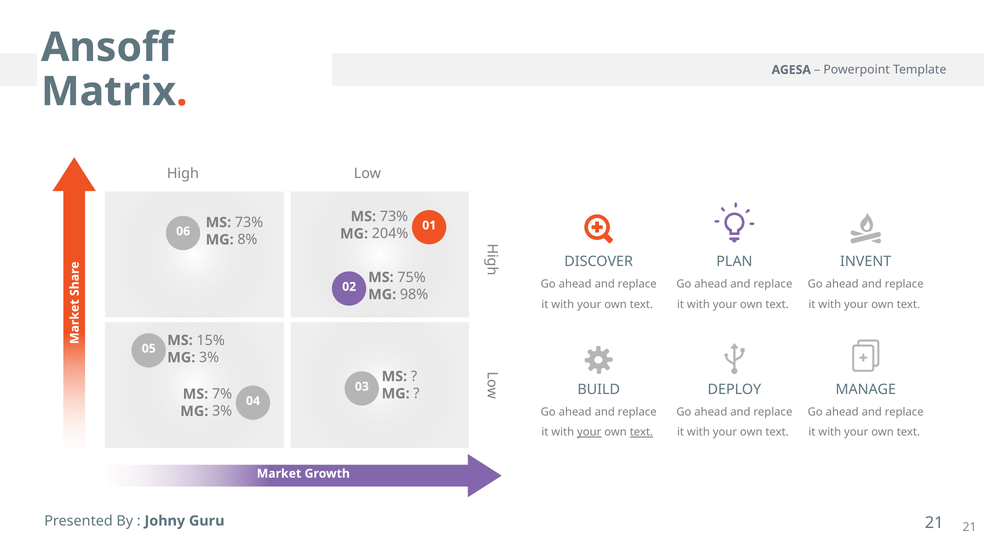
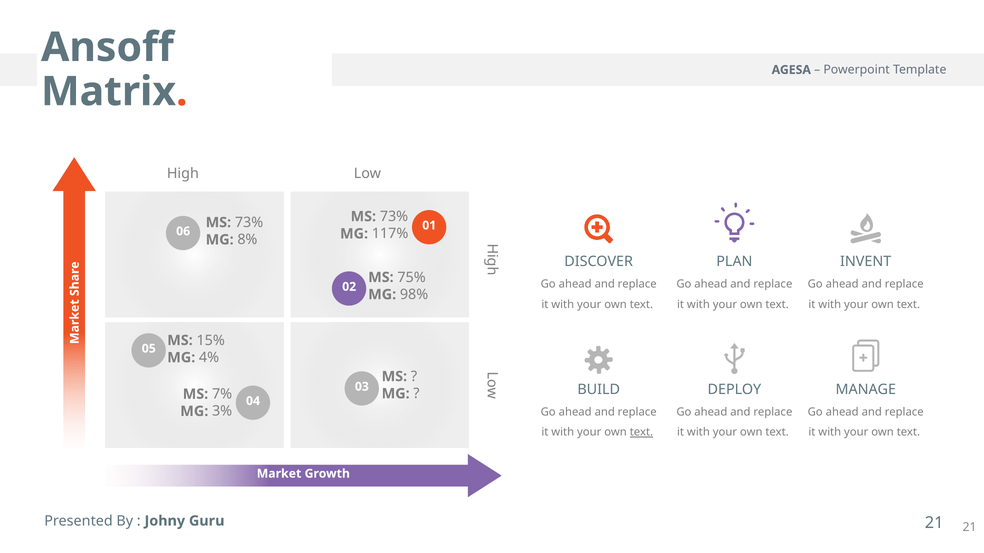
204%: 204% -> 117%
3% at (209, 358): 3% -> 4%
your at (589, 433) underline: present -> none
